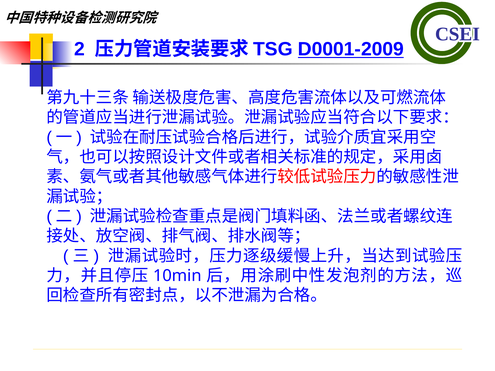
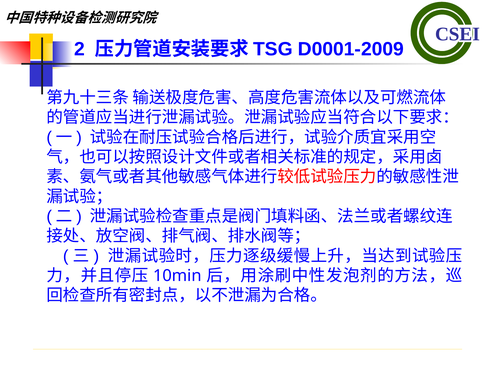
D0001-2009 underline: present -> none
